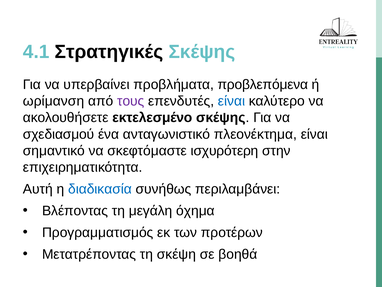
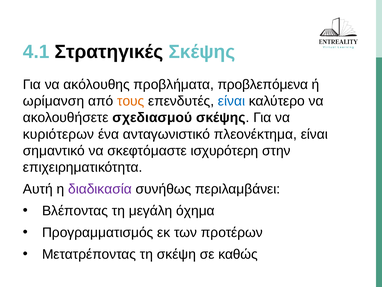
υπερβαίνει: υπερβαίνει -> ακόλουθης
τους colour: purple -> orange
εκτελεσμένο: εκτελεσμένο -> σχεδιασμού
σχεδιασμού: σχεδιασμού -> κυριότερων
διαδικασία colour: blue -> purple
βοηθά: βοηθά -> καθώς
